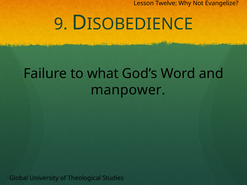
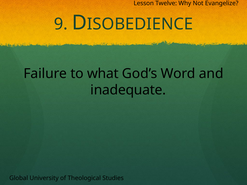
manpower: manpower -> inadequate
